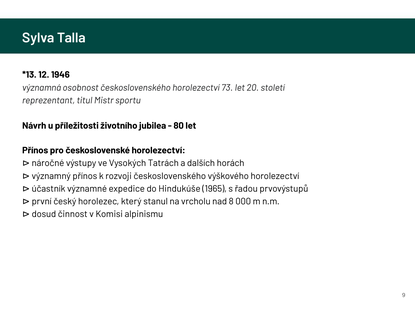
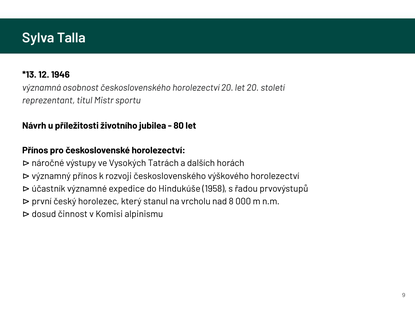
horolezectví 73: 73 -> 20
1965: 1965 -> 1958
